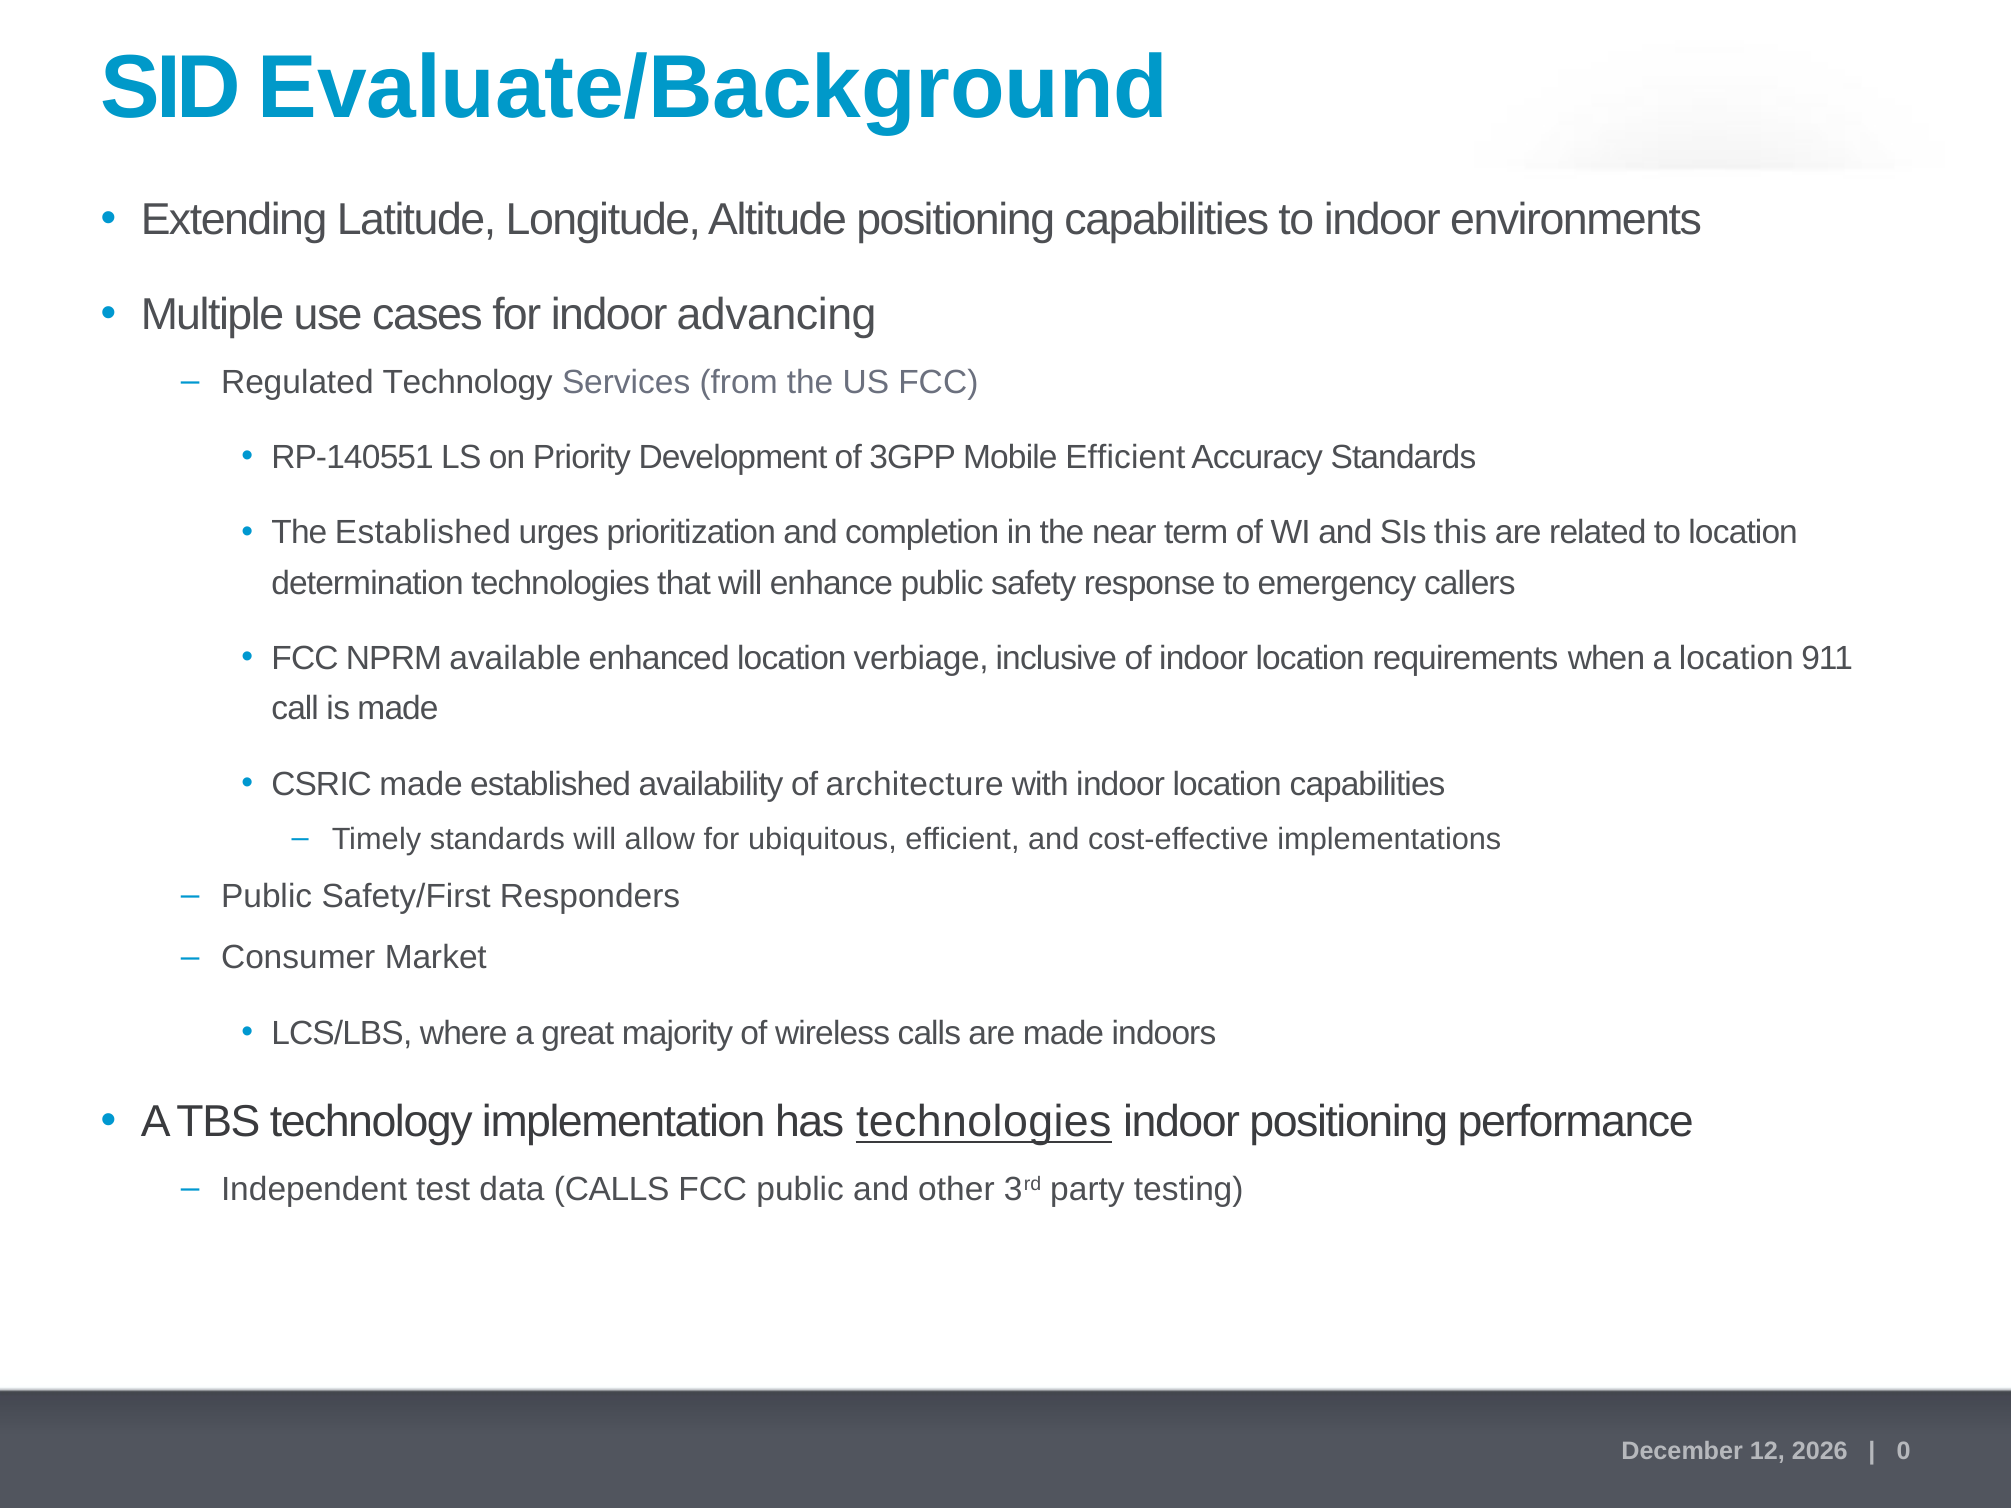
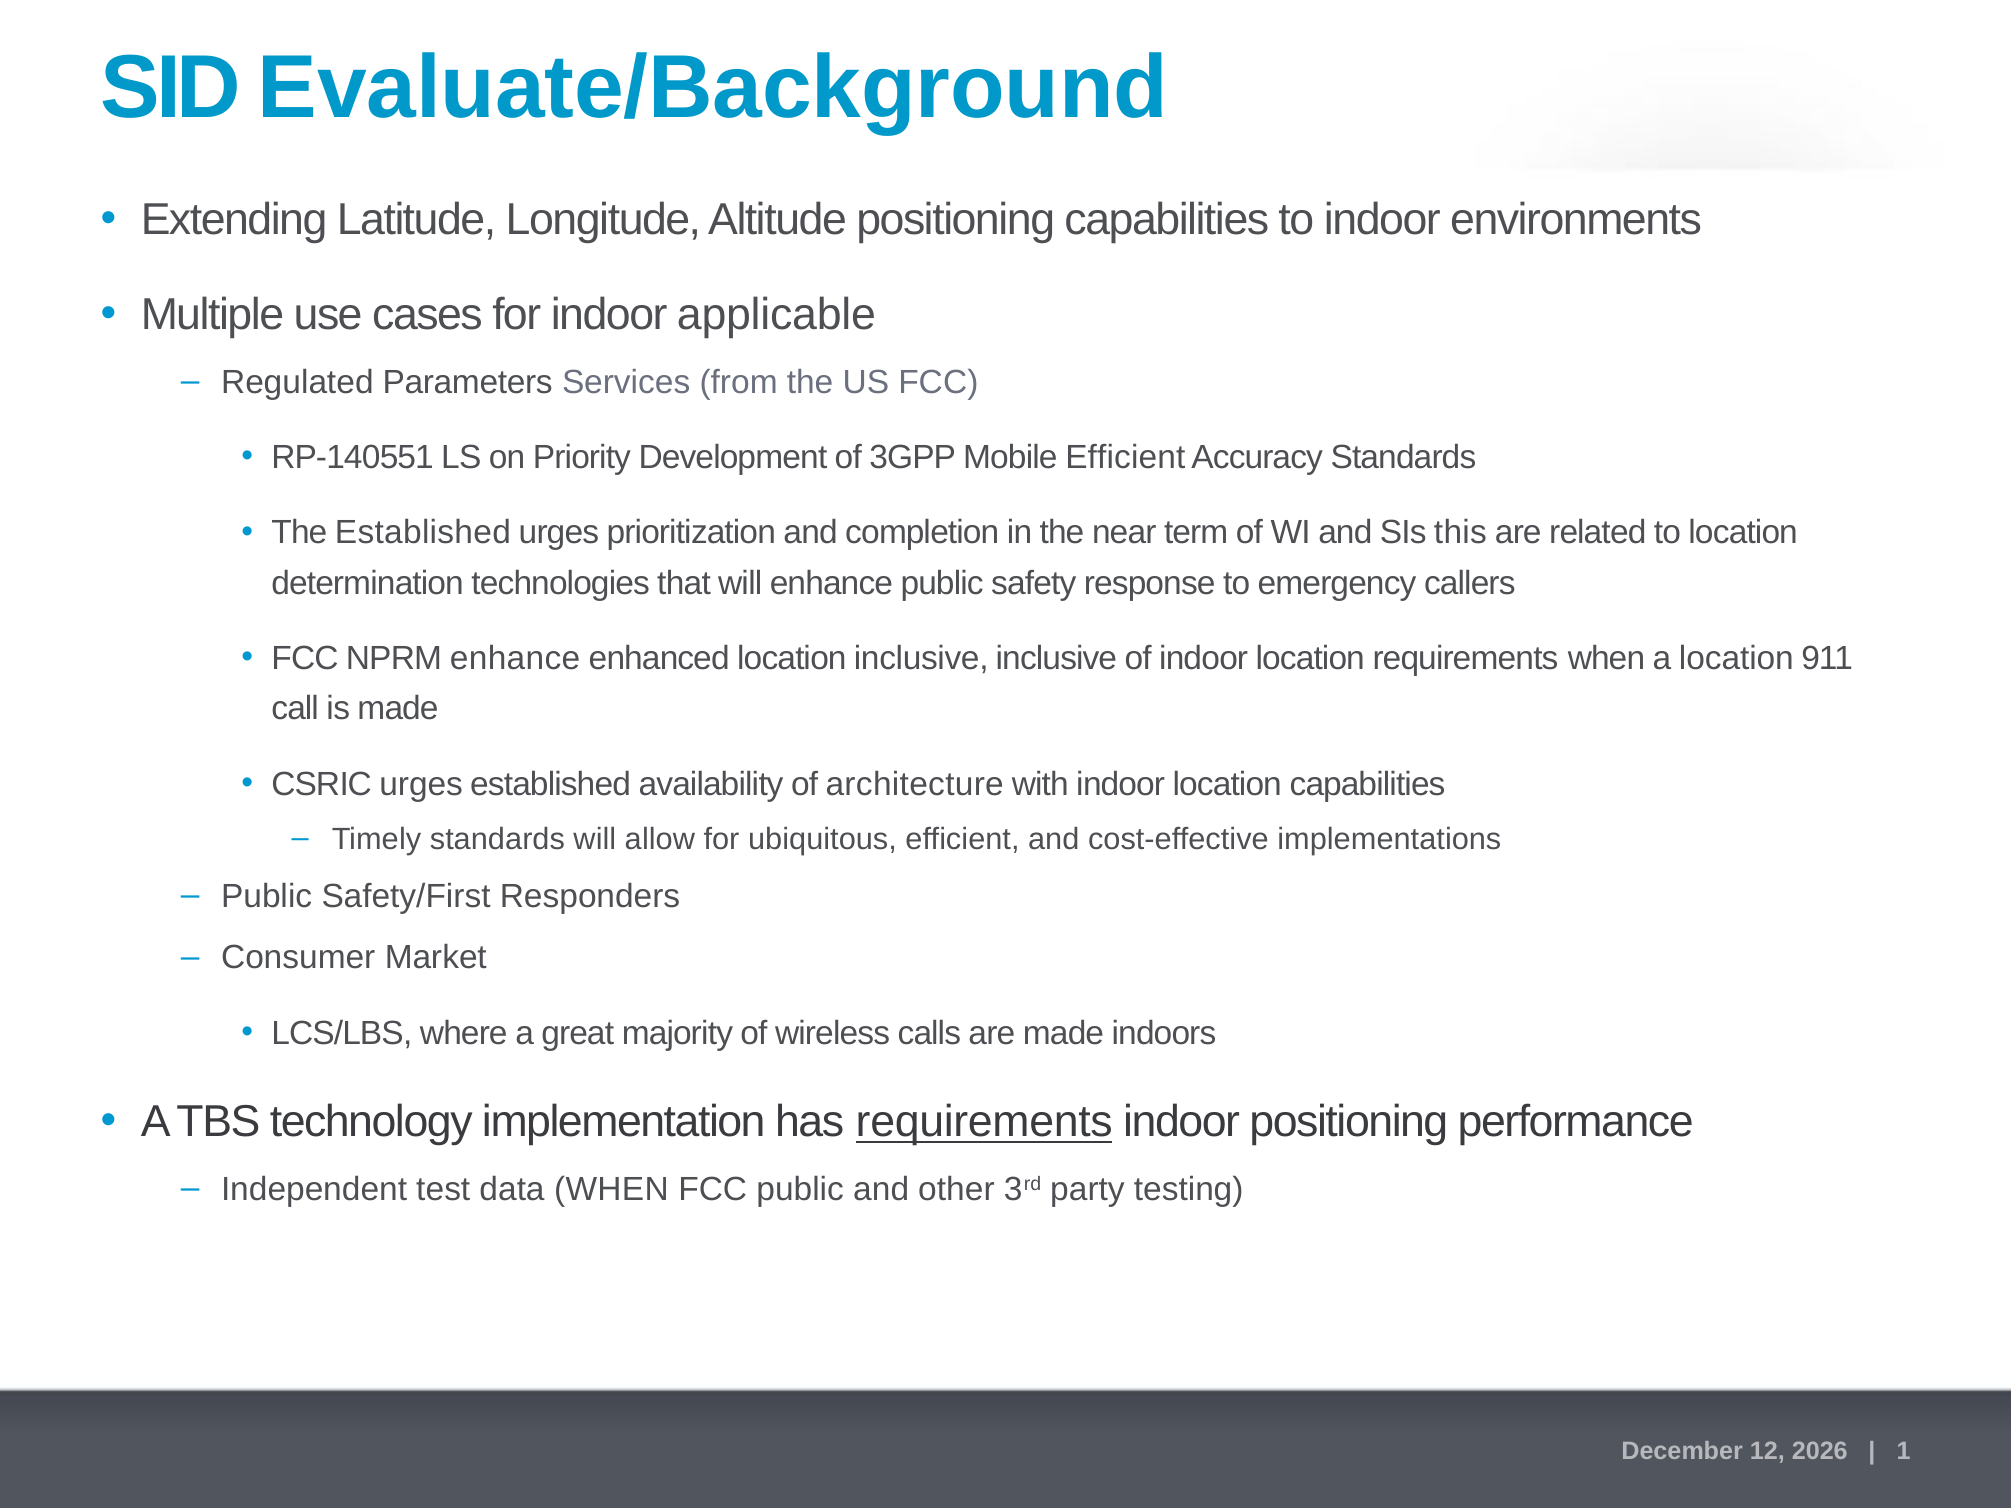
advancing: advancing -> applicable
Regulated Technology: Technology -> Parameters
NPRM available: available -> enhance
location verbiage: verbiage -> inclusive
CSRIC made: made -> urges
has technologies: technologies -> requirements
data CALLS: CALLS -> WHEN
0: 0 -> 1
